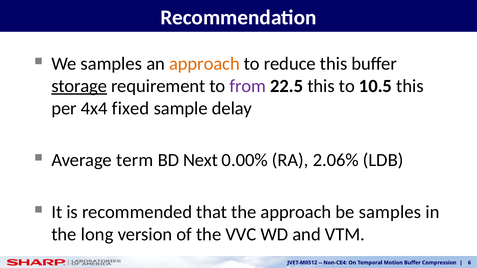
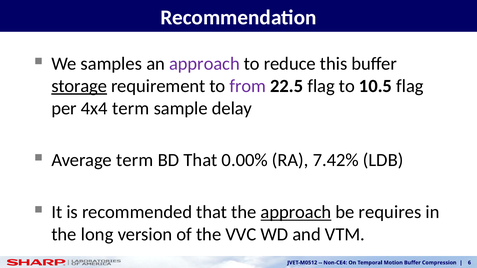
approach at (204, 64) colour: orange -> purple
22.5 this: this -> flag
10.5 this: this -> flag
4x4 fixed: fixed -> term
BD Next: Next -> That
2.06%: 2.06% -> 7.42%
approach at (296, 212) underline: none -> present
be samples: samples -> requires
